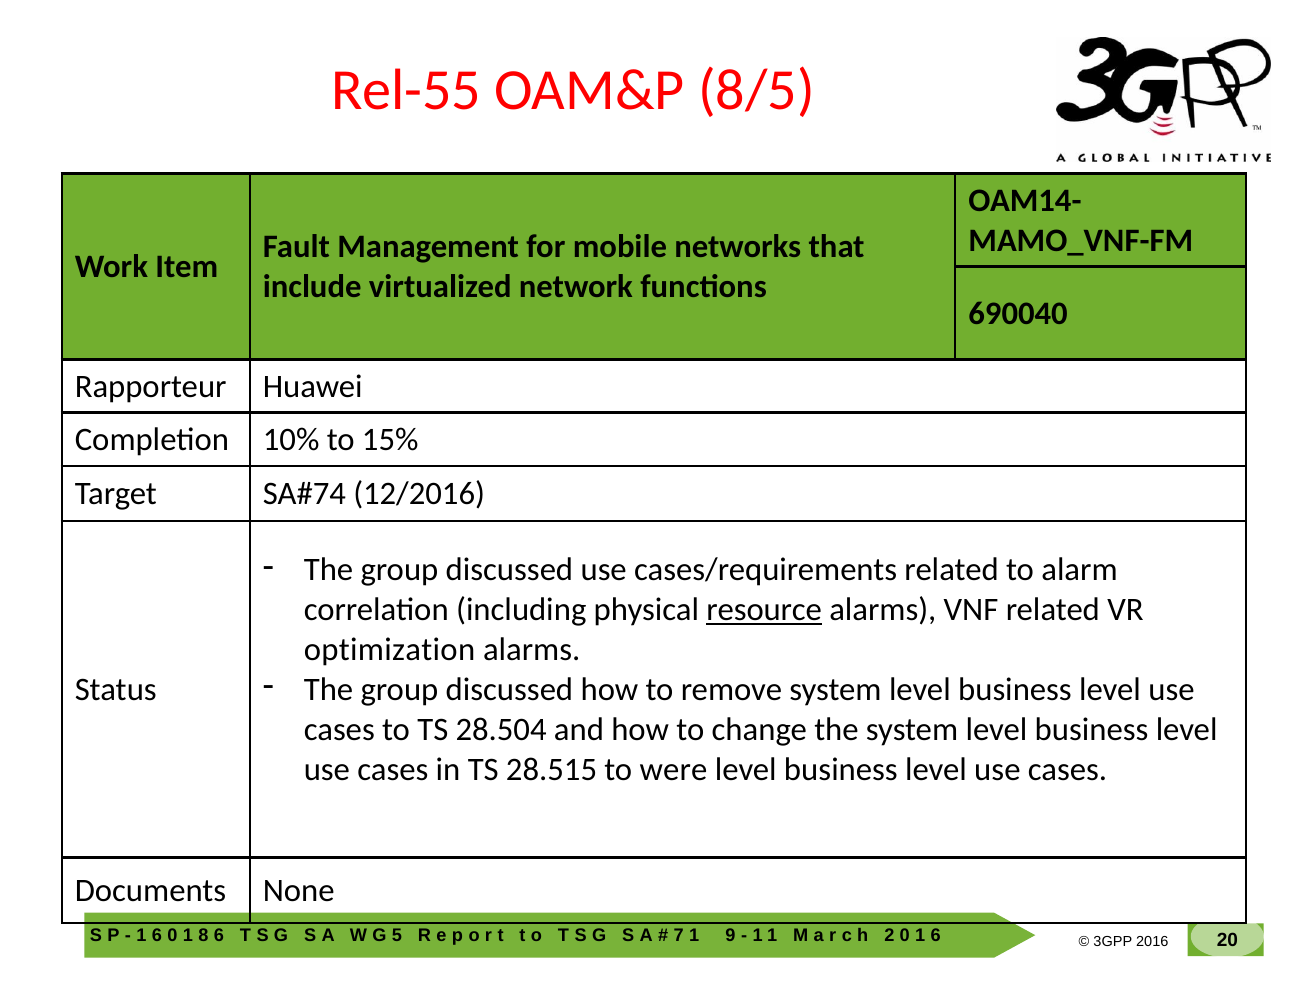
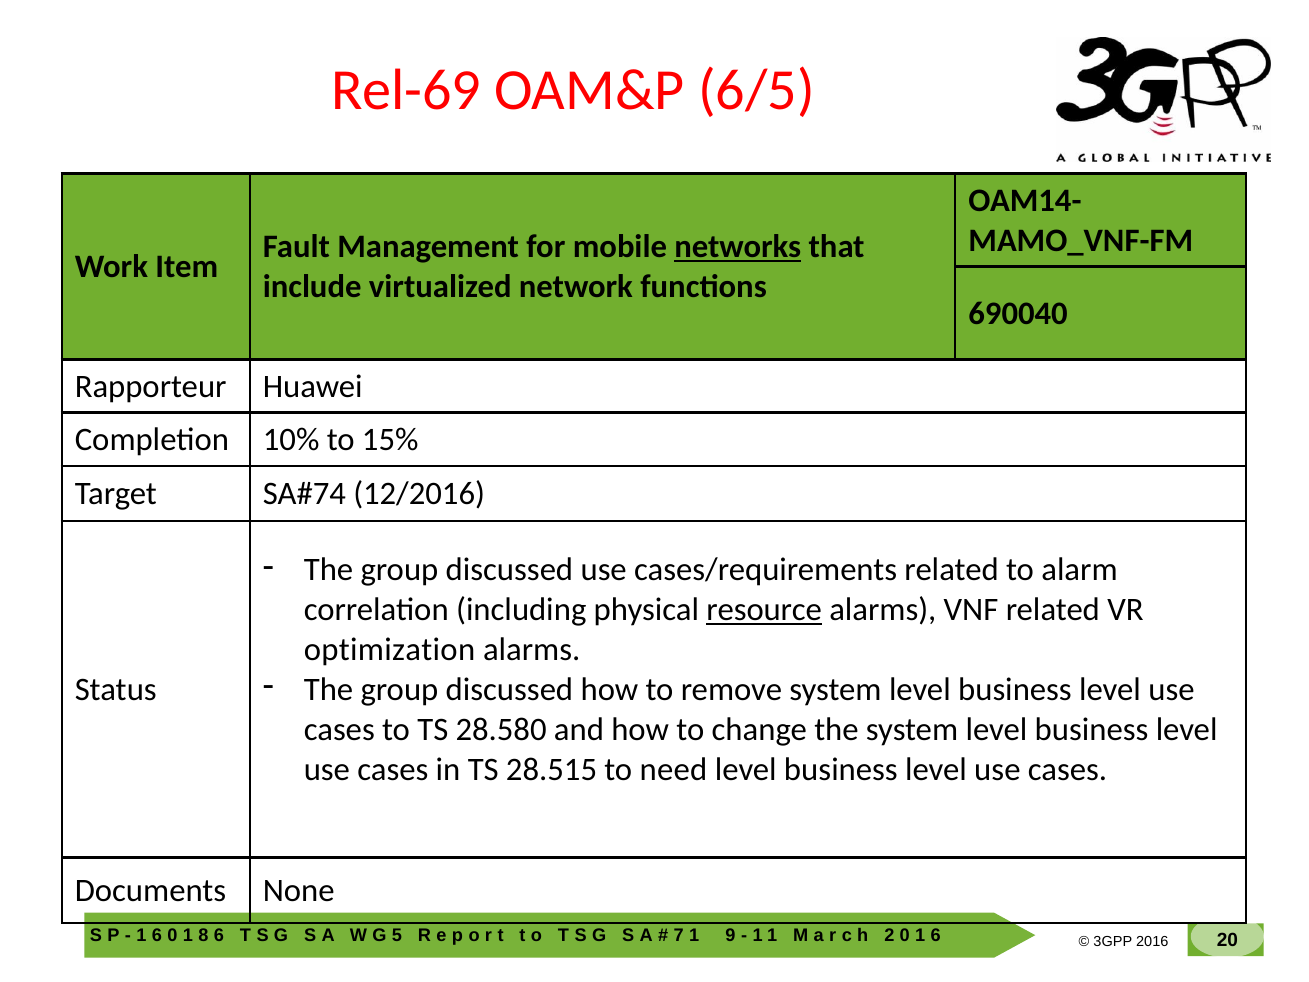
Rel-55: Rel-55 -> Rel-69
8/5: 8/5 -> 6/5
networks underline: none -> present
28.504: 28.504 -> 28.580
were: were -> need
